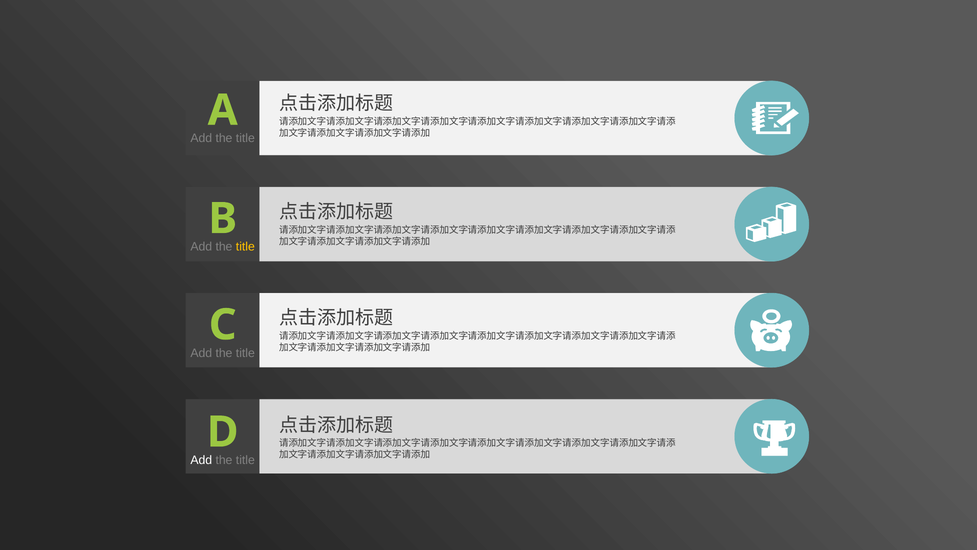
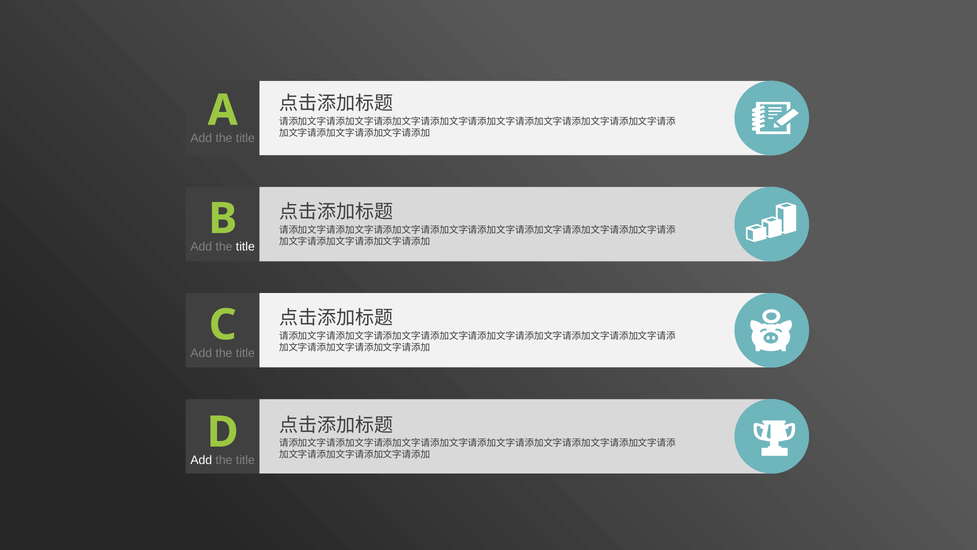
title at (245, 247) colour: yellow -> white
